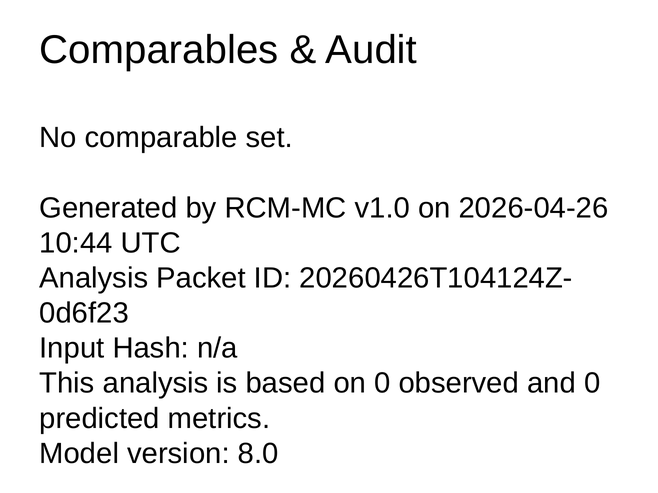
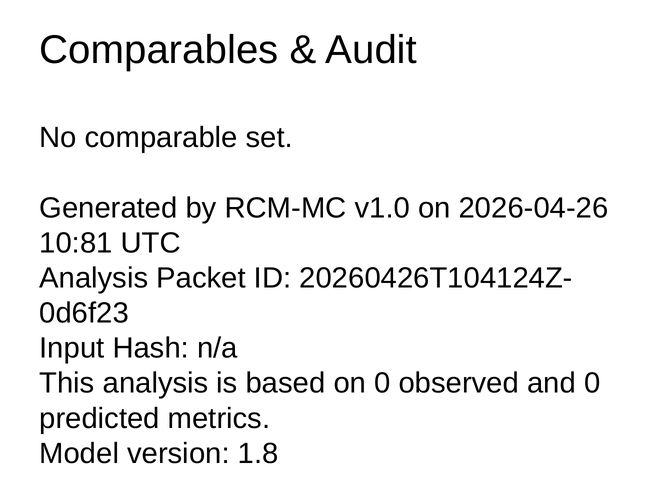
10:44: 10:44 -> 10:81
8.0: 8.0 -> 1.8
